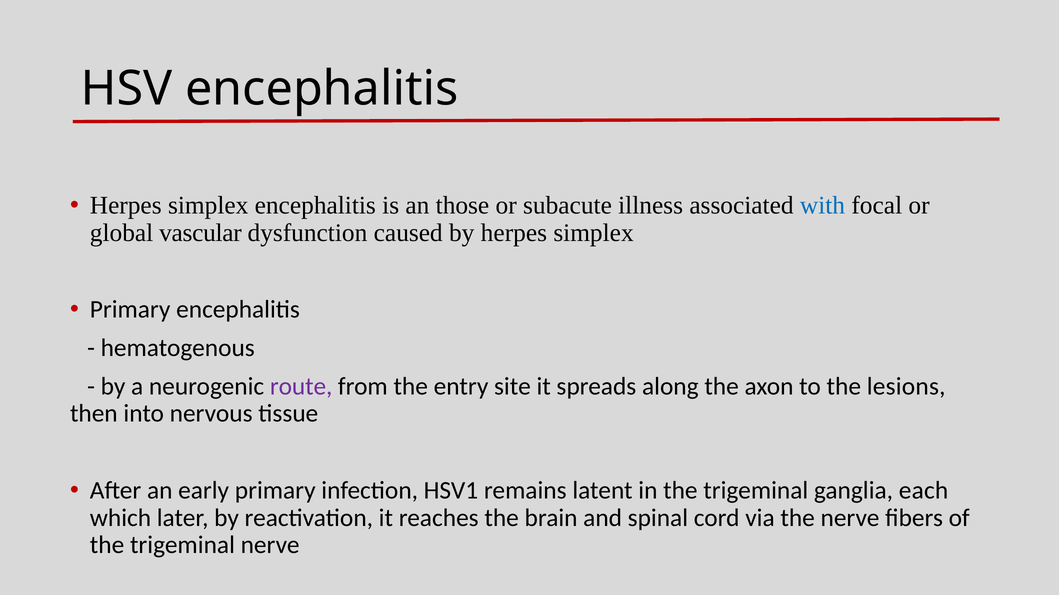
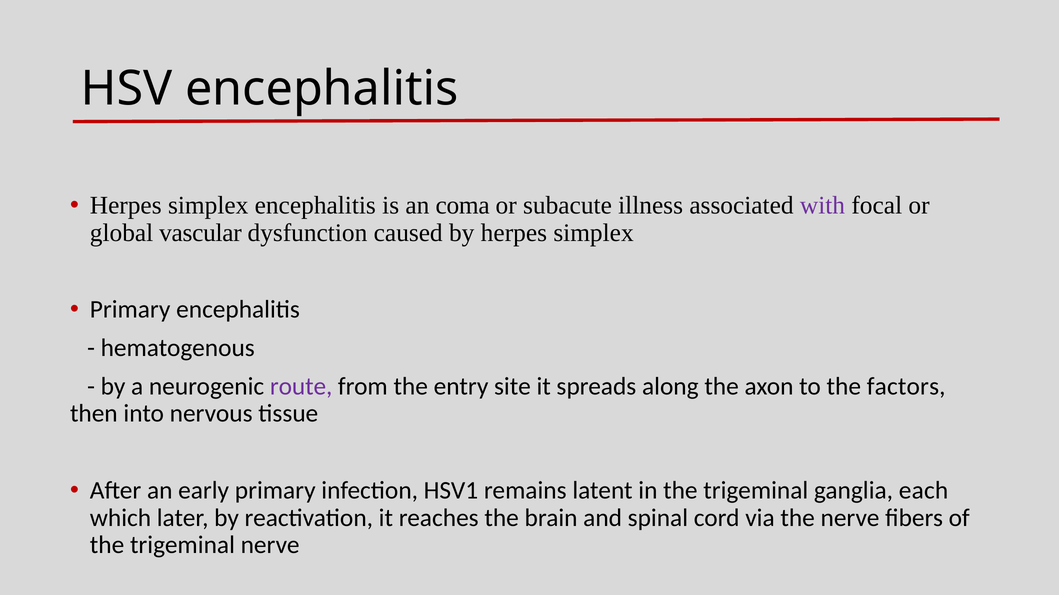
those: those -> coma
with colour: blue -> purple
lesions: lesions -> factors
